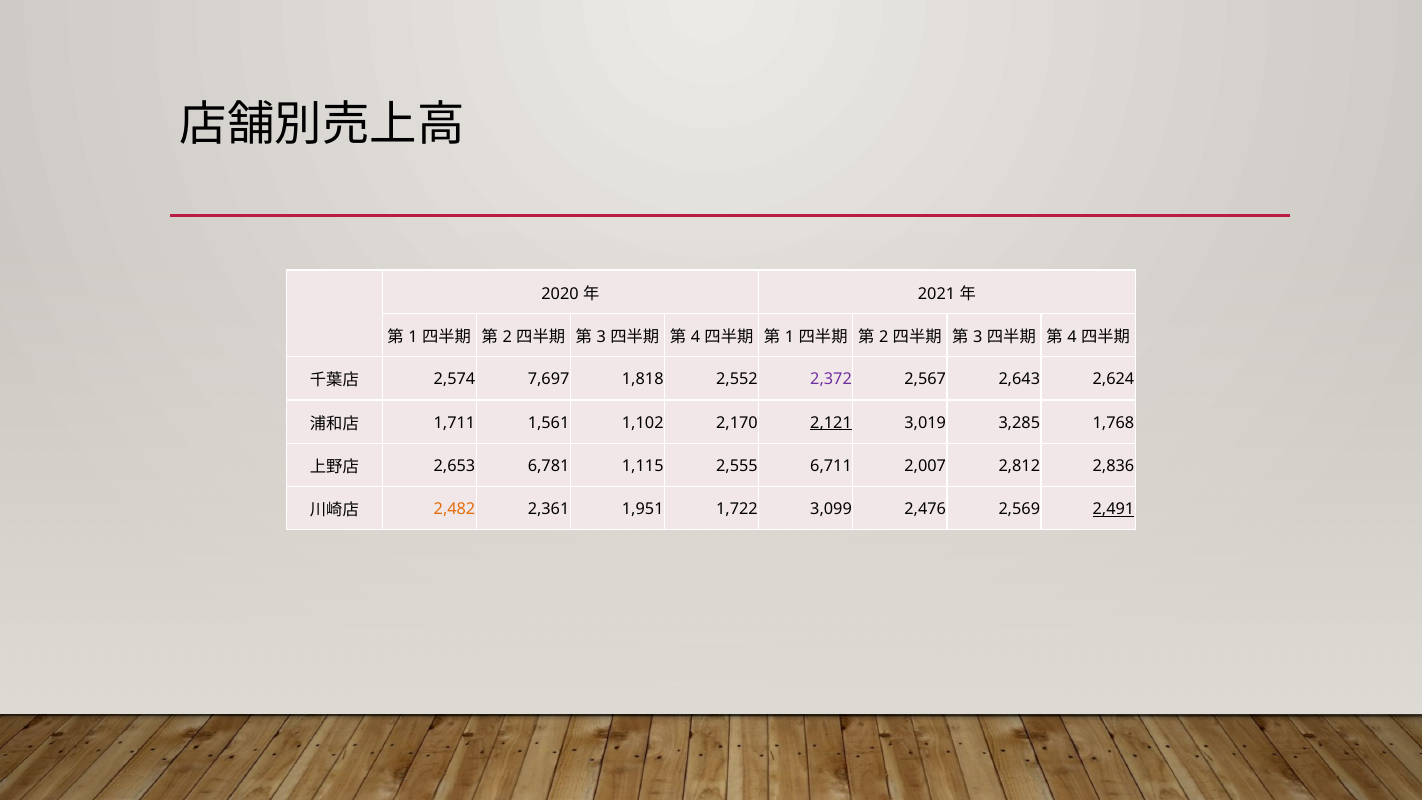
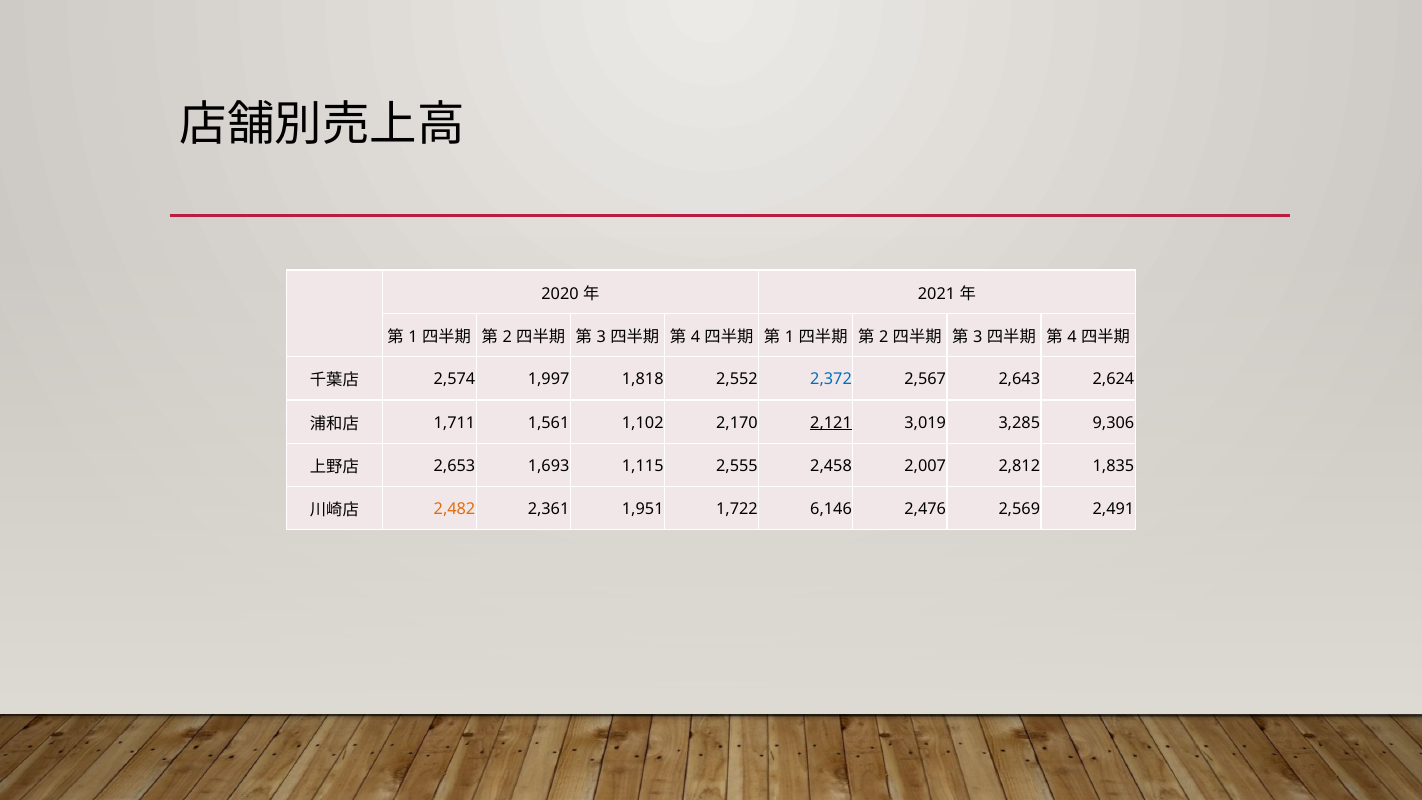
7,697: 7,697 -> 1,997
2,372 colour: purple -> blue
1,768: 1,768 -> 9,306
6,781: 6,781 -> 1,693
6,711: 6,711 -> 2,458
2,836: 2,836 -> 1,835
3,099: 3,099 -> 6,146
2,491 underline: present -> none
